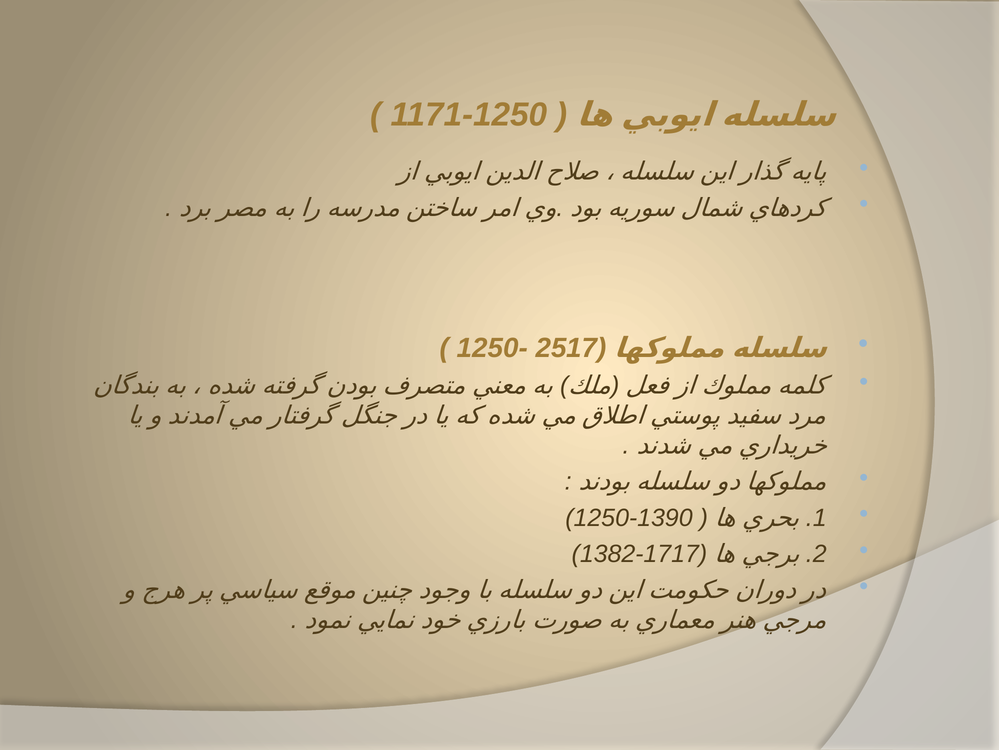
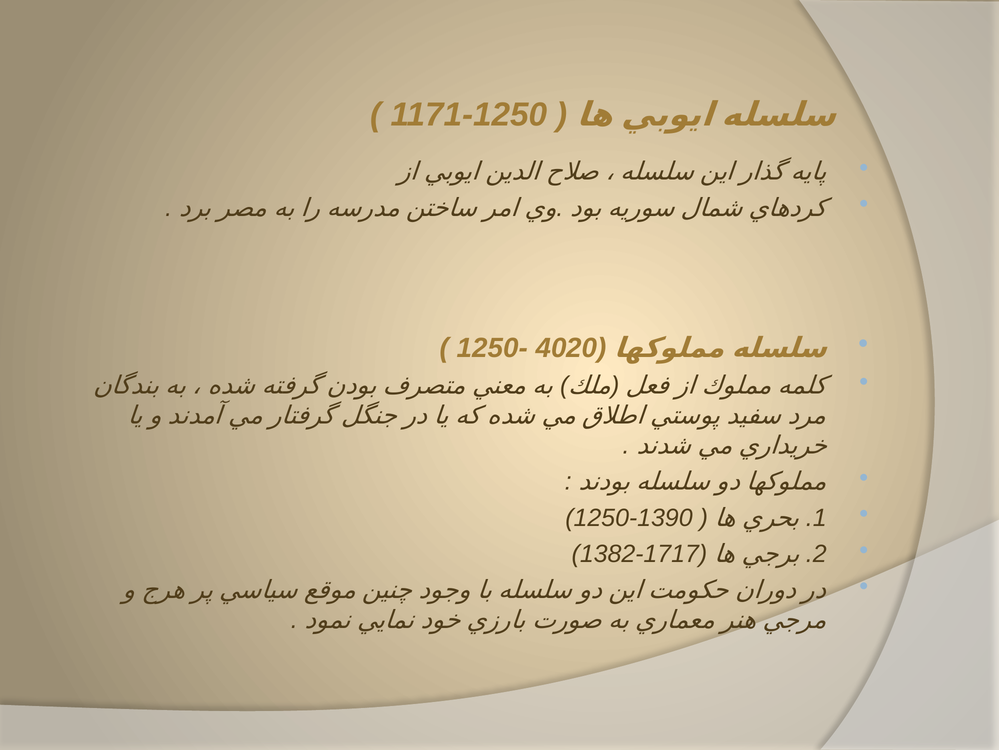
2517: 2517 -> 4020
